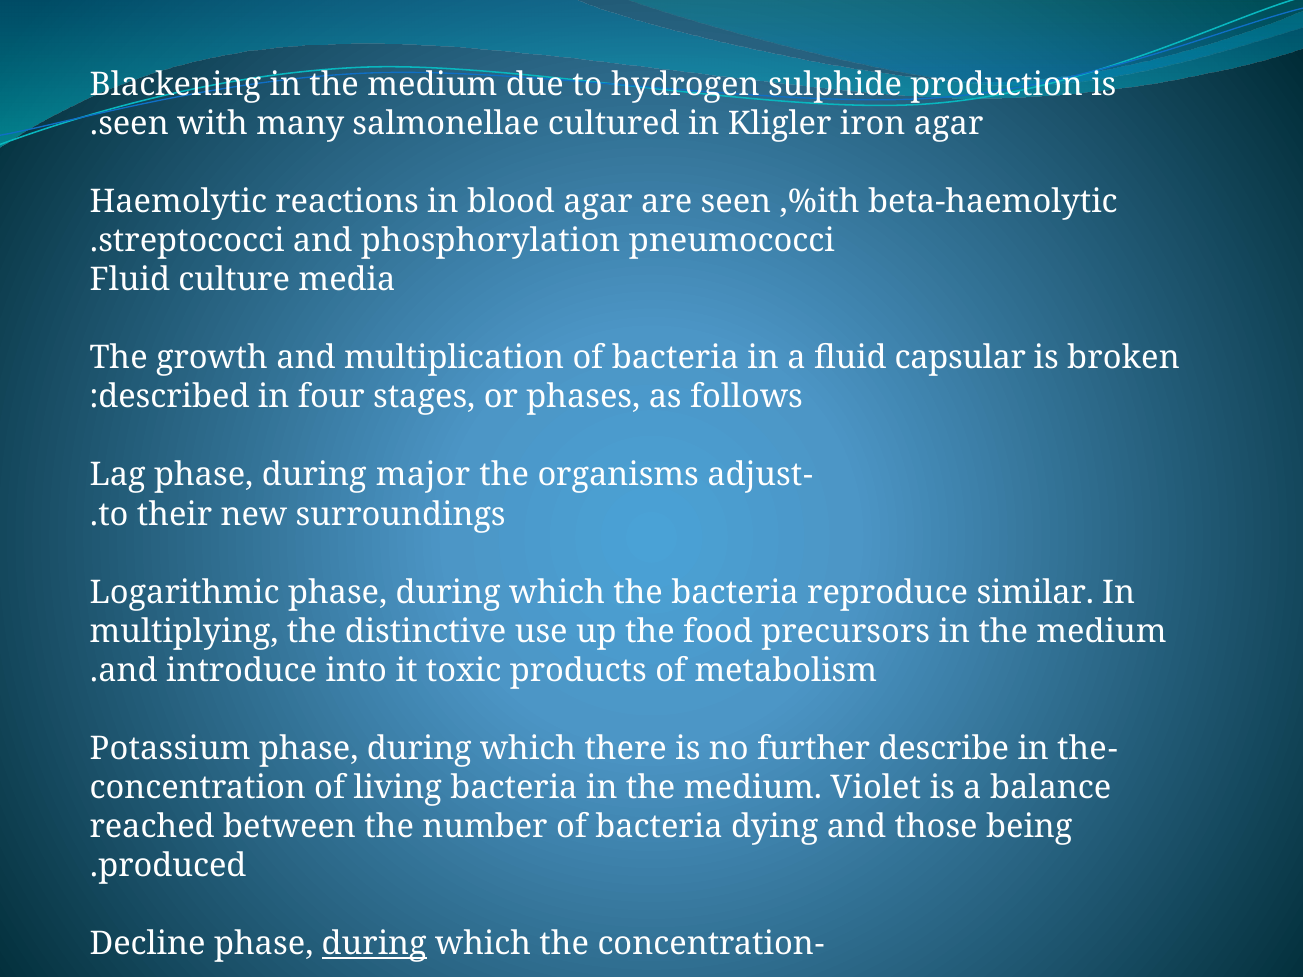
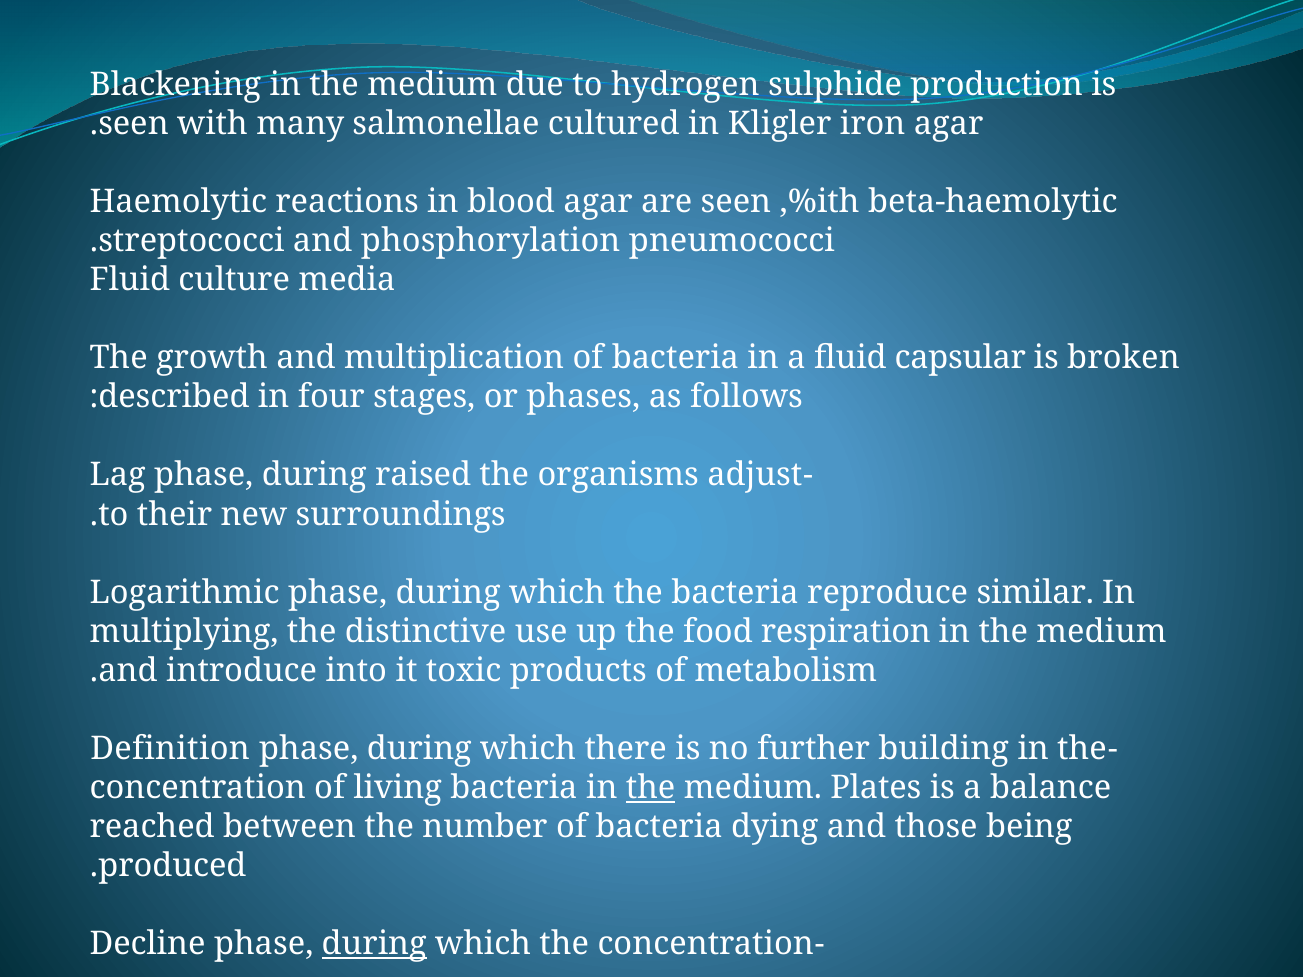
major: major -> raised
precursors: precursors -> respiration
Potassium: Potassium -> Definition
describe: describe -> building
the at (651, 788) underline: none -> present
Violet: Violet -> Plates
